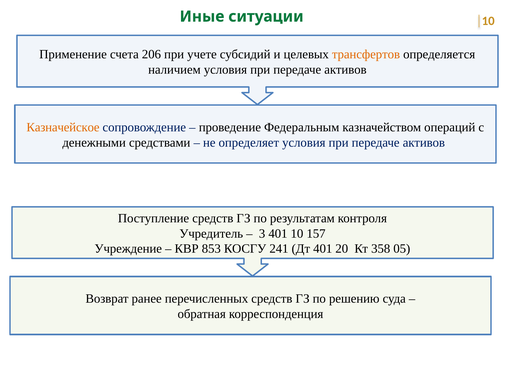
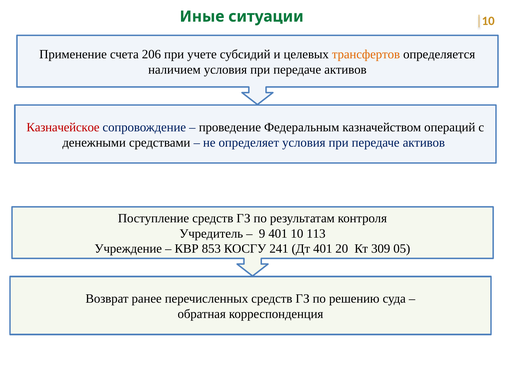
Казначейское colour: orange -> red
3: 3 -> 9
157: 157 -> 113
358: 358 -> 309
